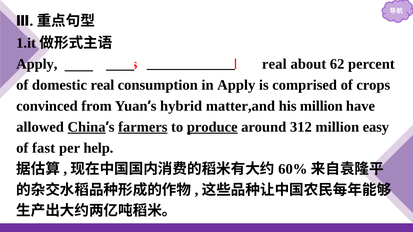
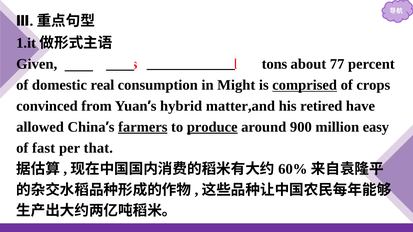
Apply at (37, 64): Apply -> Given
real at (274, 64): real -> tons
62: 62 -> 77
in Apply: Apply -> Might
comprised underline: none -> present
his million: million -> retired
China underline: present -> none
312: 312 -> 900
help: help -> that
